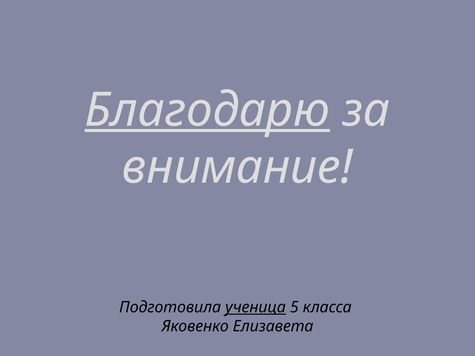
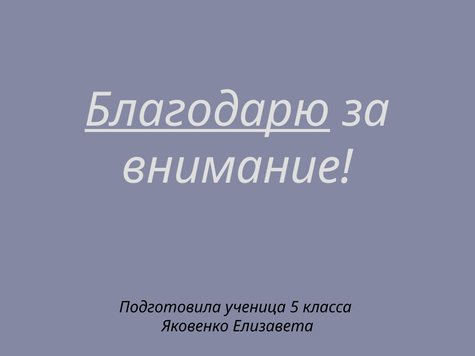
ученица underline: present -> none
